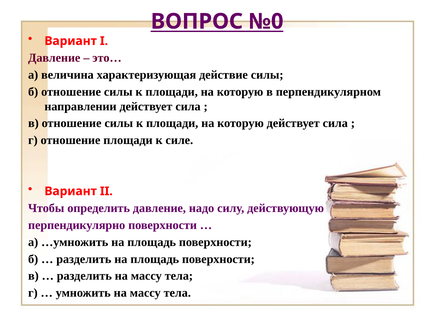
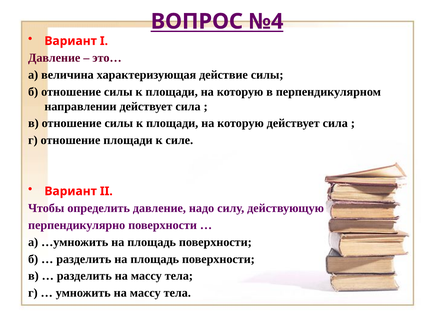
№0: №0 -> №4
